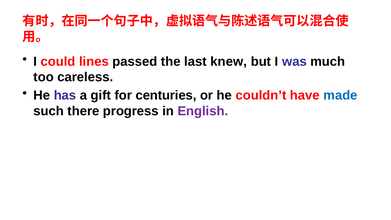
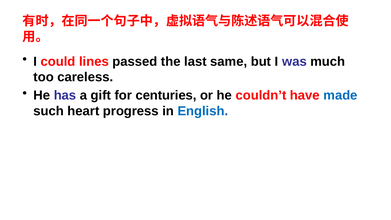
knew: knew -> same
there: there -> heart
English colour: purple -> blue
